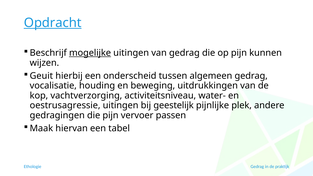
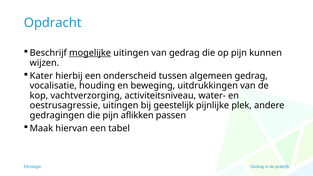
Opdracht underline: present -> none
Geuit: Geuit -> Kater
vervoer: vervoer -> aflikken
